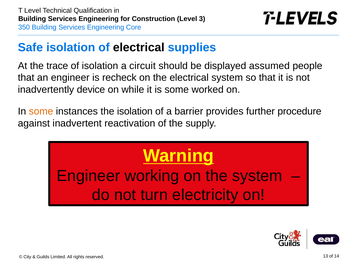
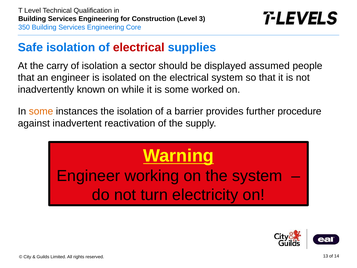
electrical at (139, 47) colour: black -> red
trace: trace -> carry
circuit: circuit -> sector
recheck: recheck -> isolated
device: device -> known
